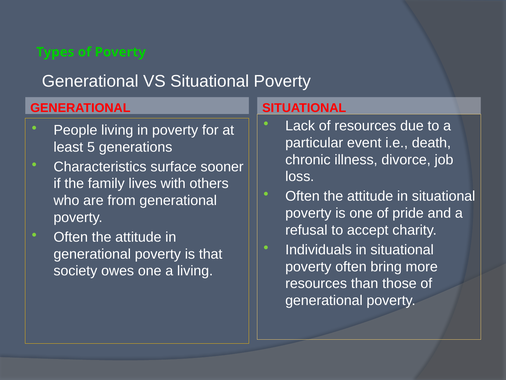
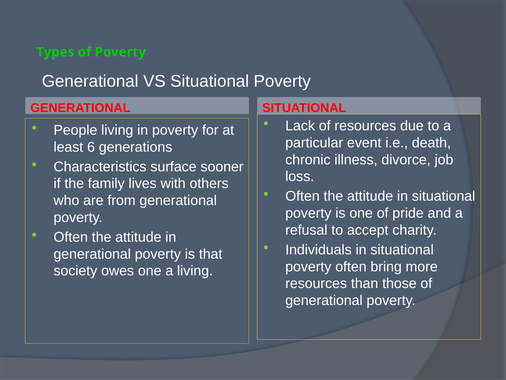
5: 5 -> 6
